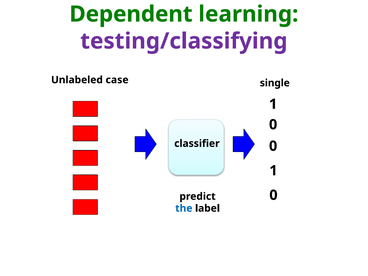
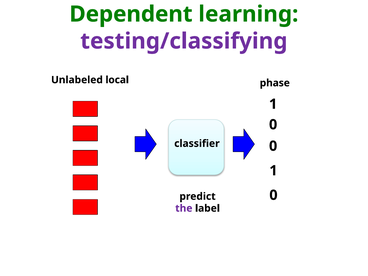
case: case -> local
single: single -> phase
the colour: blue -> purple
